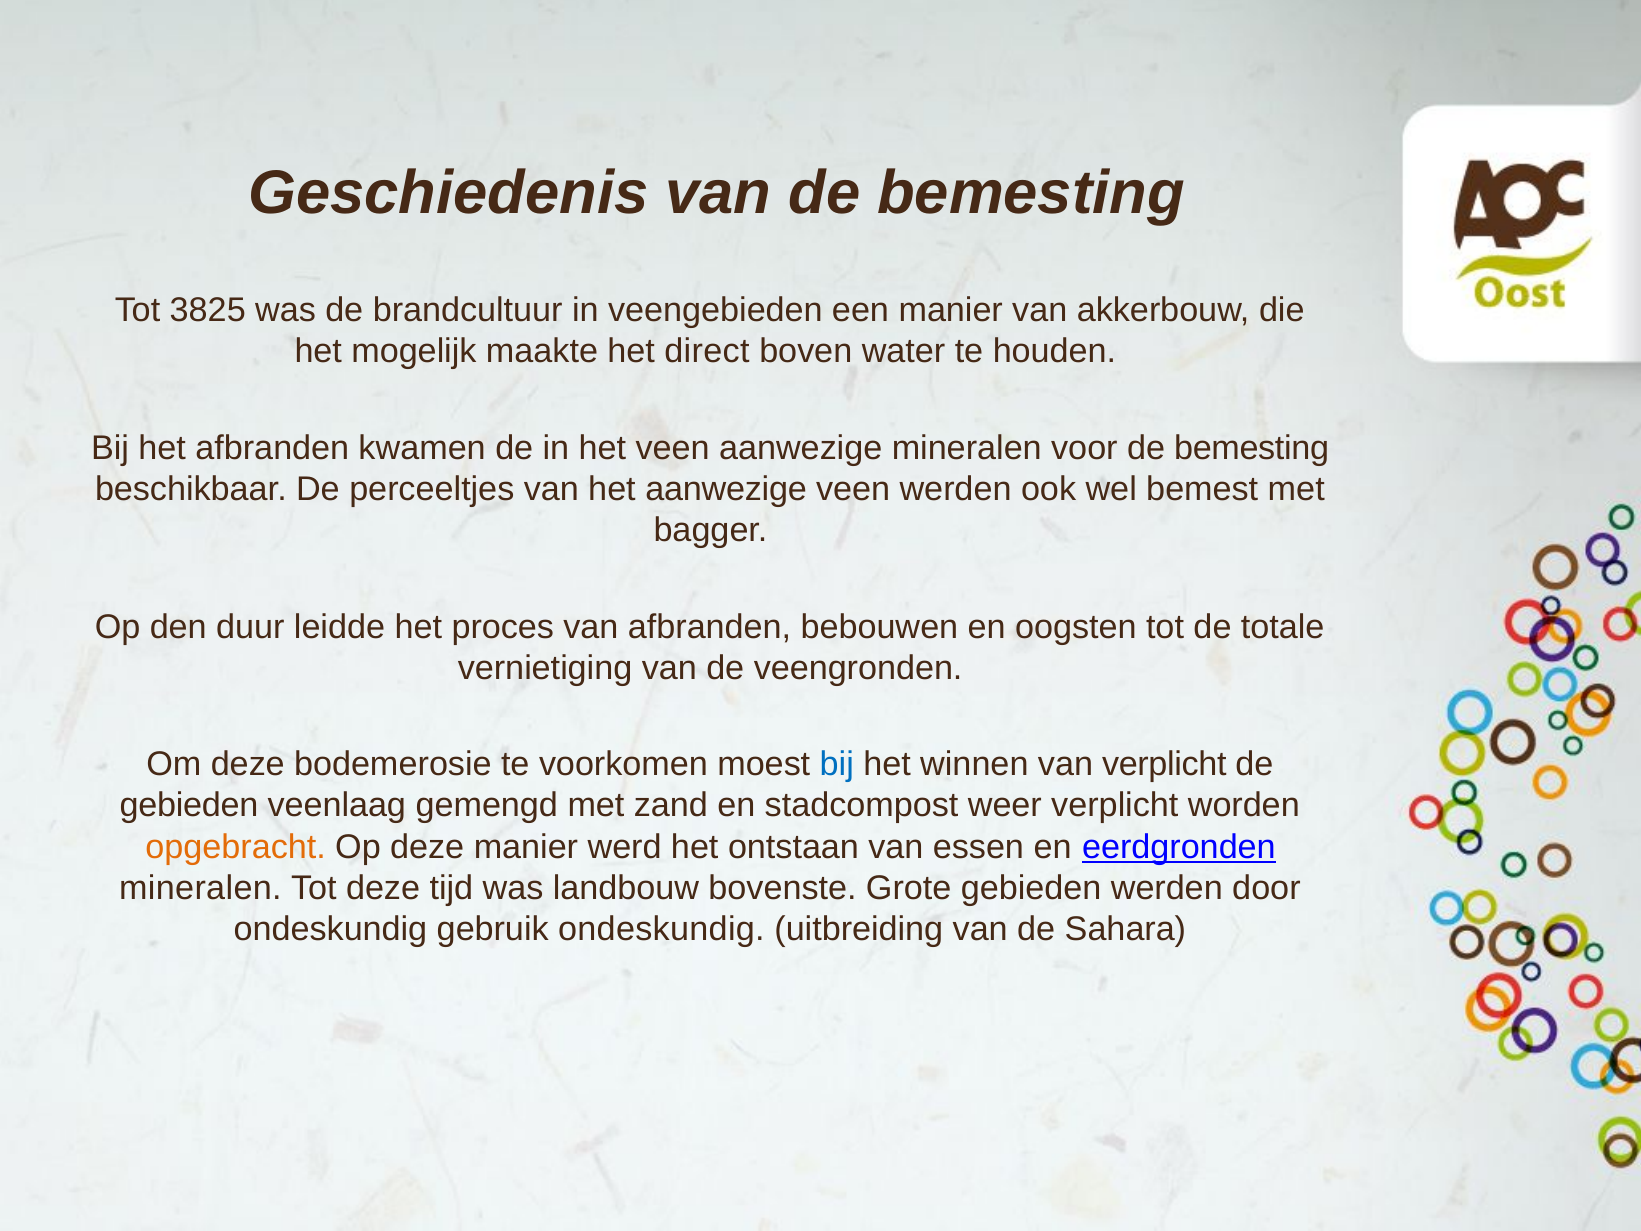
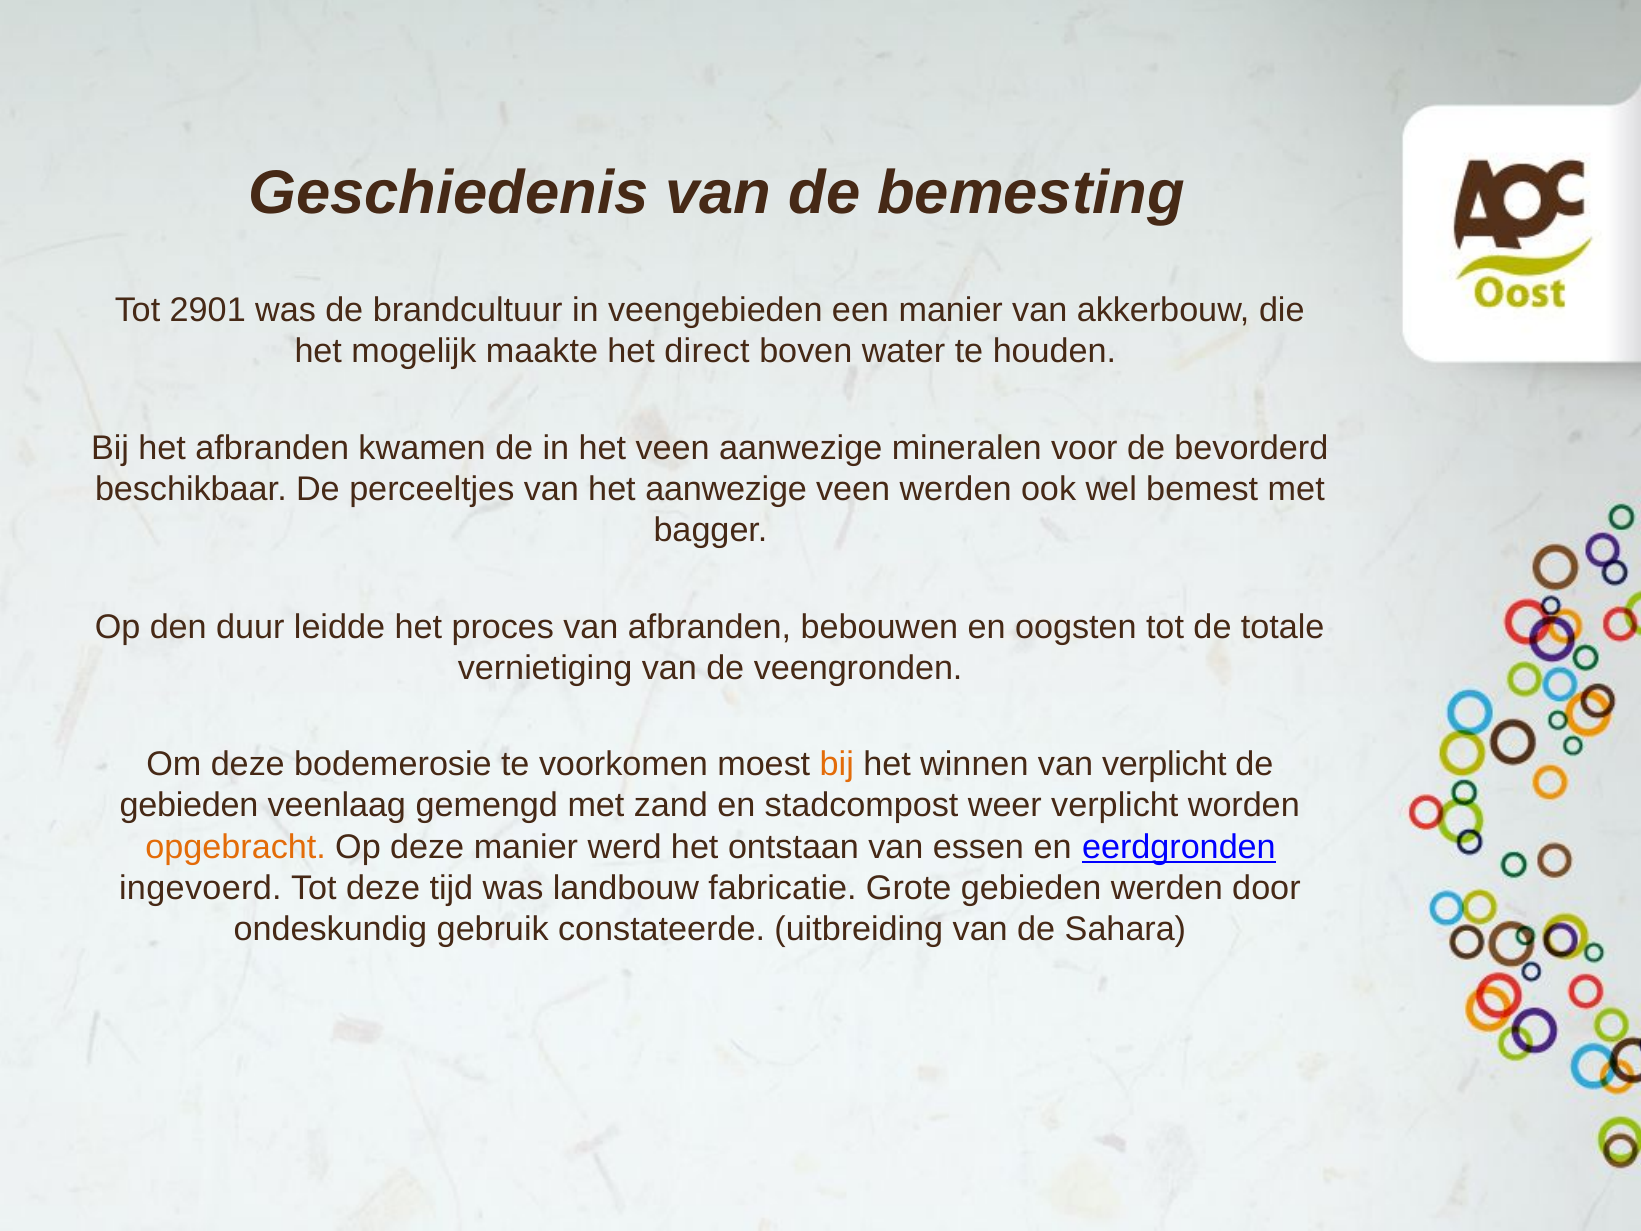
3825: 3825 -> 2901
voor de bemesting: bemesting -> bevorderd
bij at (837, 765) colour: blue -> orange
mineralen at (200, 888): mineralen -> ingevoerd
bovenste: bovenste -> fabricatie
gebruik ondeskundig: ondeskundig -> constateerde
